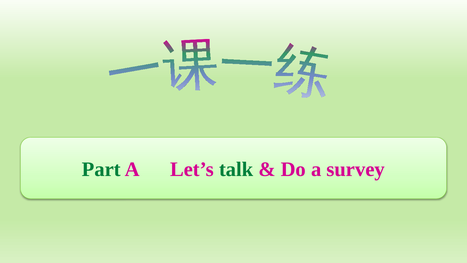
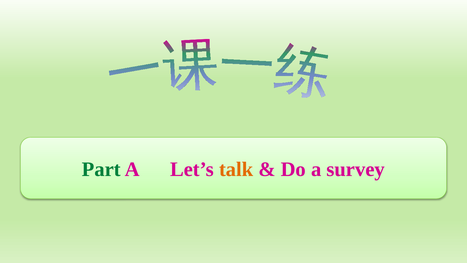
talk colour: green -> orange
